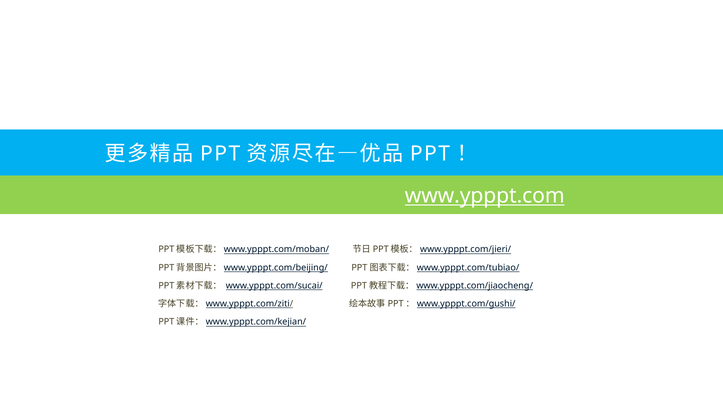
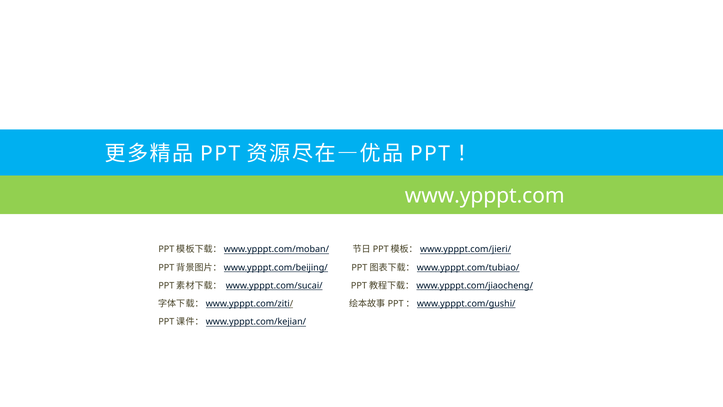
www.ypppt.com underline: present -> none
